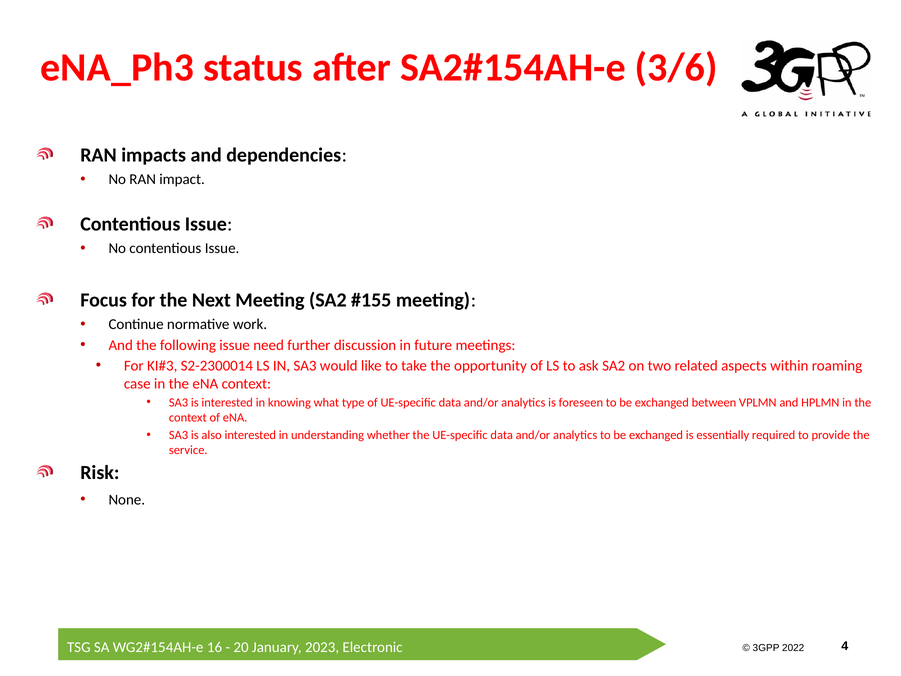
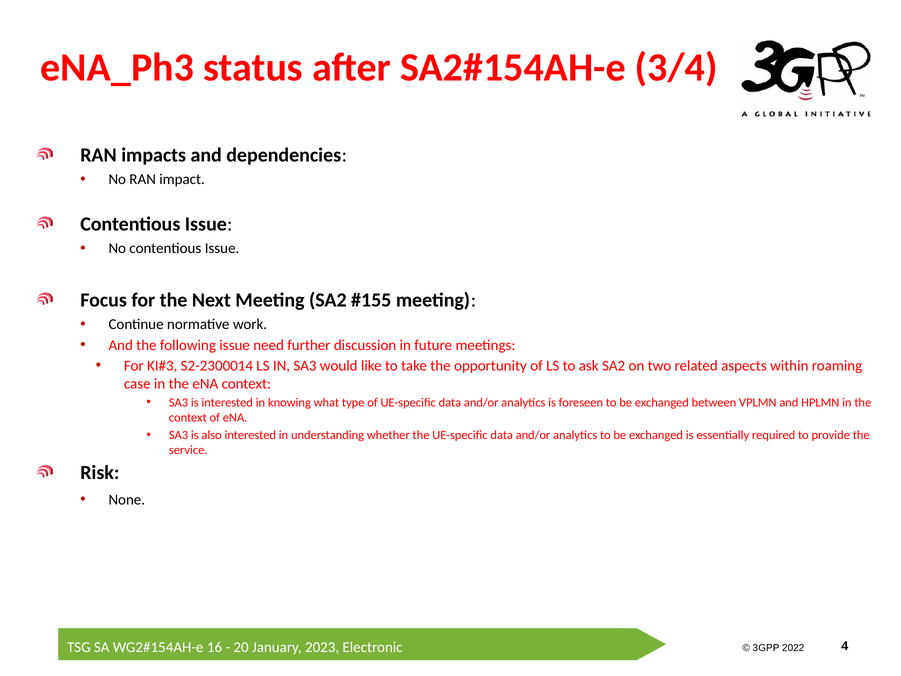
3/6: 3/6 -> 3/4
